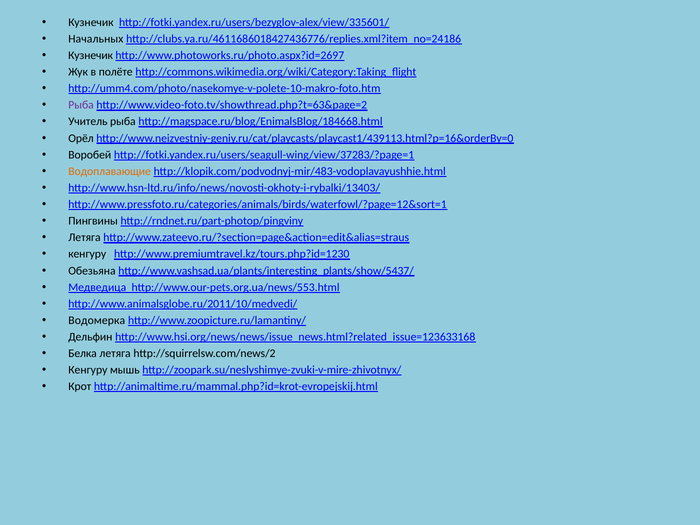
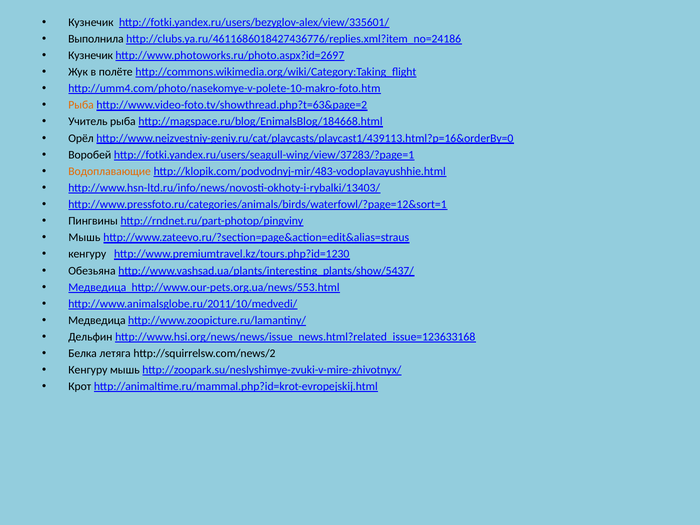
Начальных: Начальных -> Выполнила
Рыба at (81, 105) colour: purple -> orange
Летяга at (84, 238): Летяга -> Мышь
Водомерка at (97, 320): Водомерка -> Медведица
